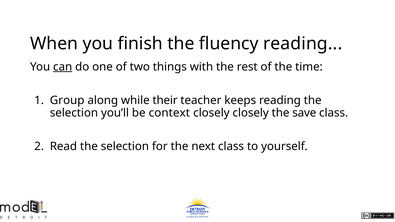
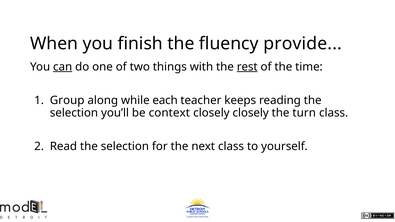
fluency reading: reading -> provide
rest underline: none -> present
their: their -> each
save: save -> turn
